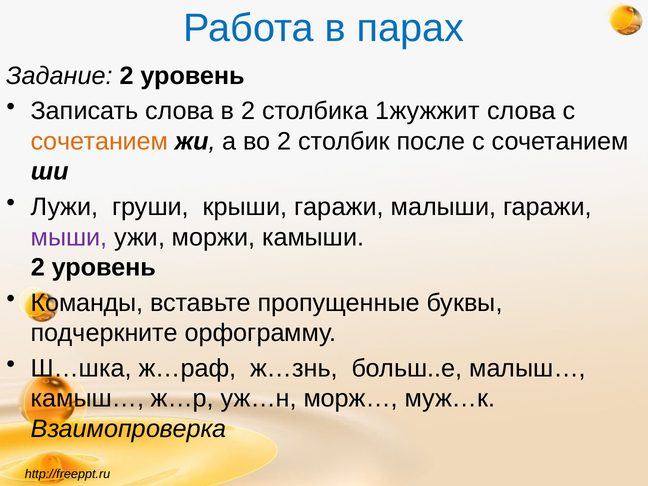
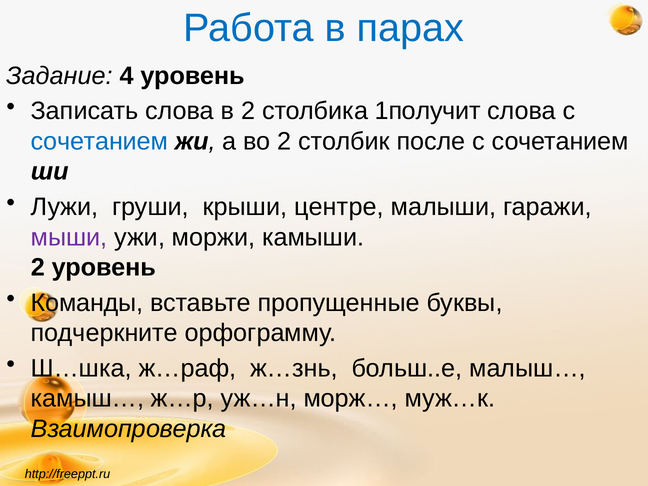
Задание 2: 2 -> 4
1жужжит: 1жужжит -> 1получит
сочетанием at (99, 141) colour: orange -> blue
крыши гаражи: гаражи -> центре
